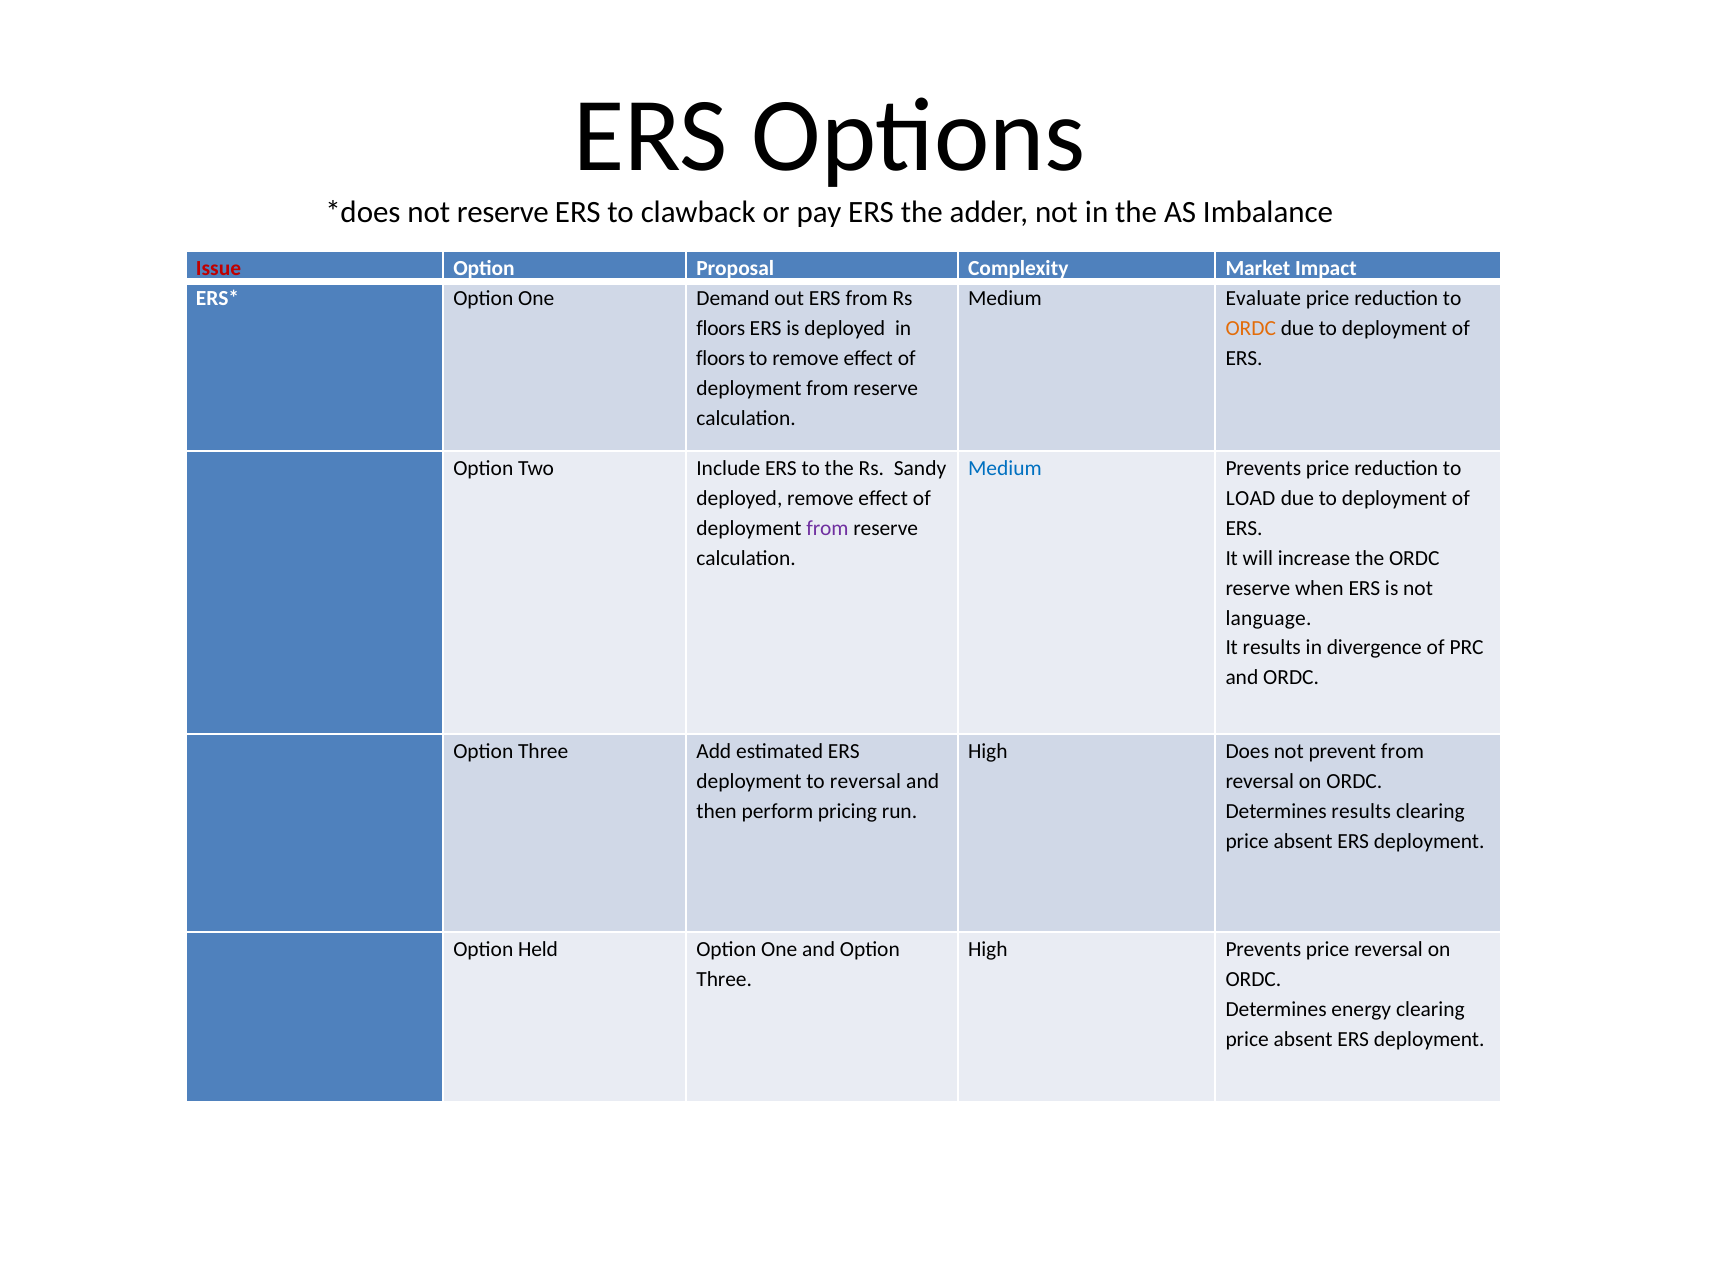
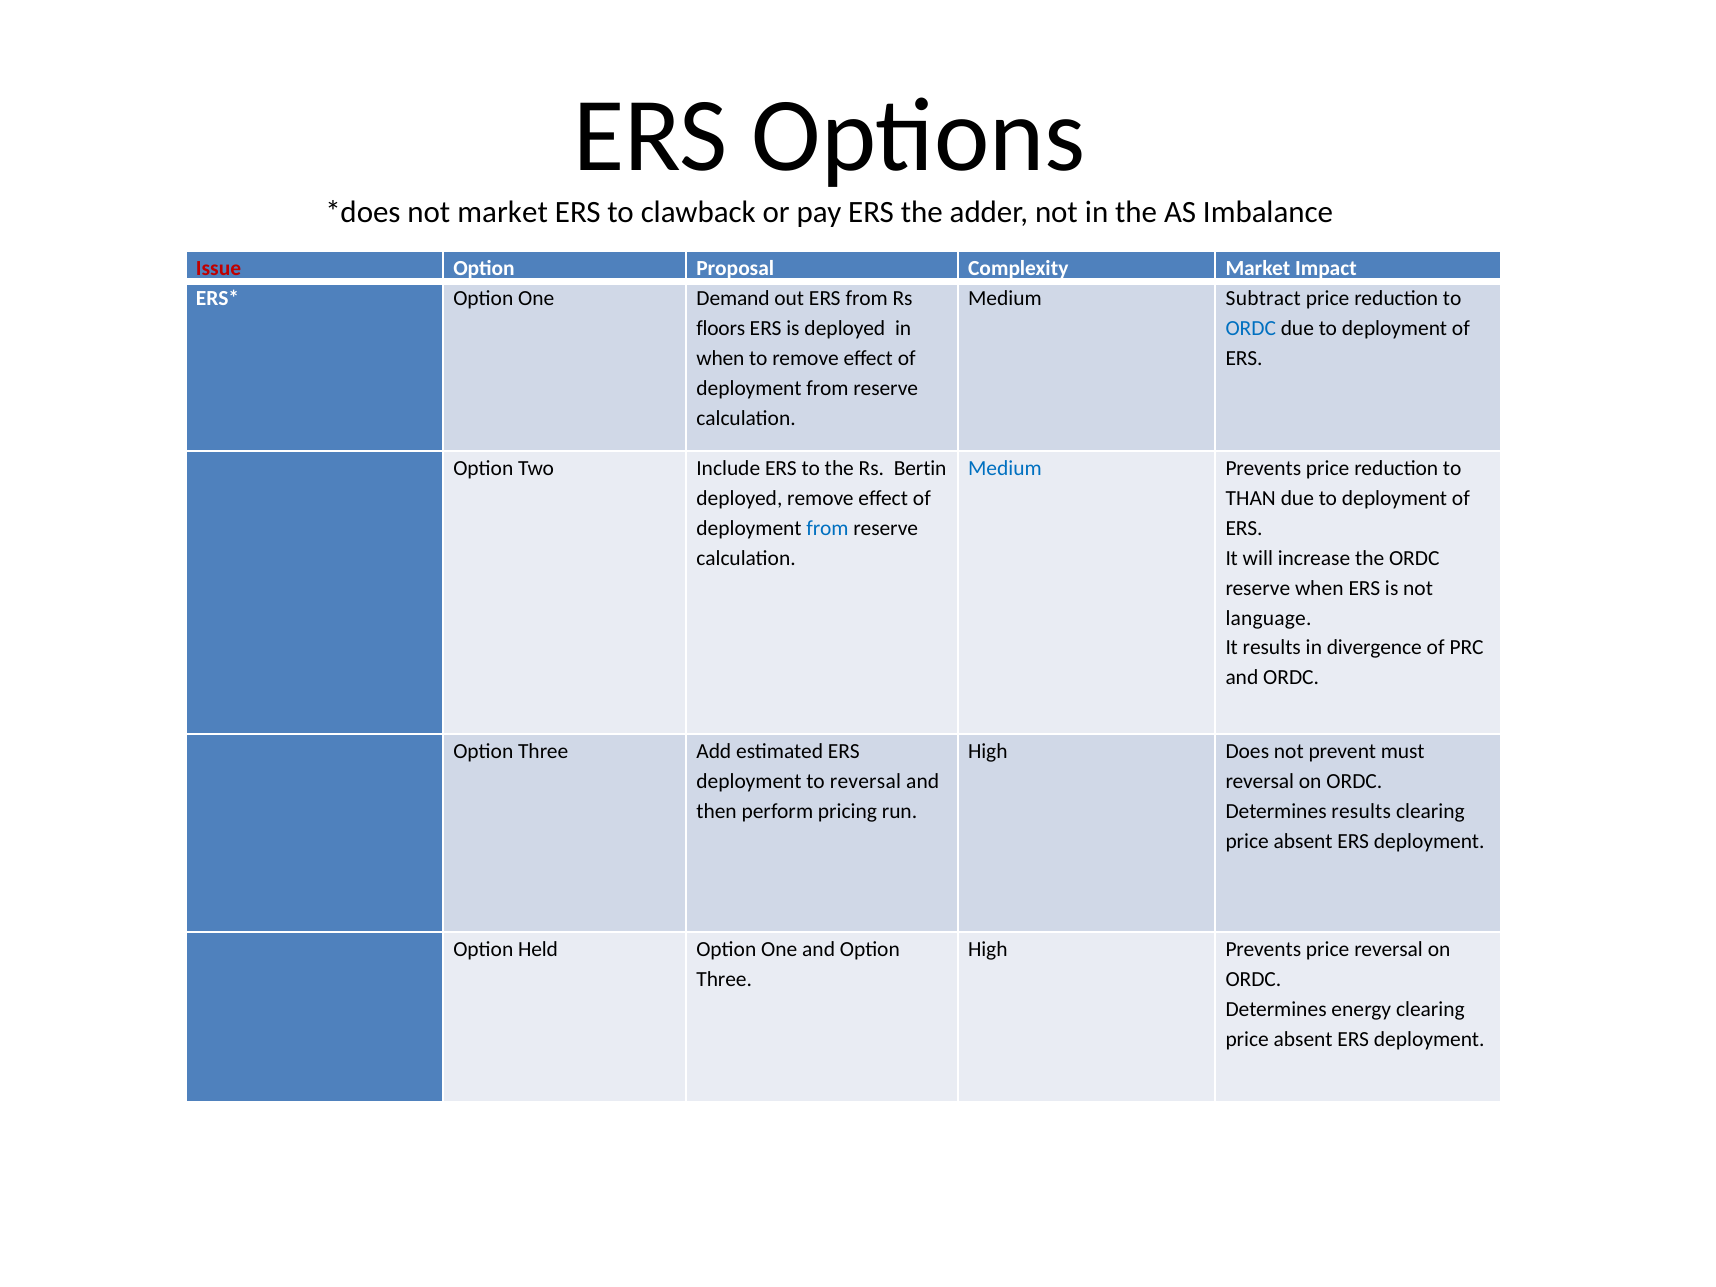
not reserve: reserve -> market
Evaluate: Evaluate -> Subtract
ORDC at (1251, 328) colour: orange -> blue
floors at (720, 358): floors -> when
Sandy: Sandy -> Bertin
LOAD: LOAD -> THAN
from at (827, 528) colour: purple -> blue
prevent from: from -> must
